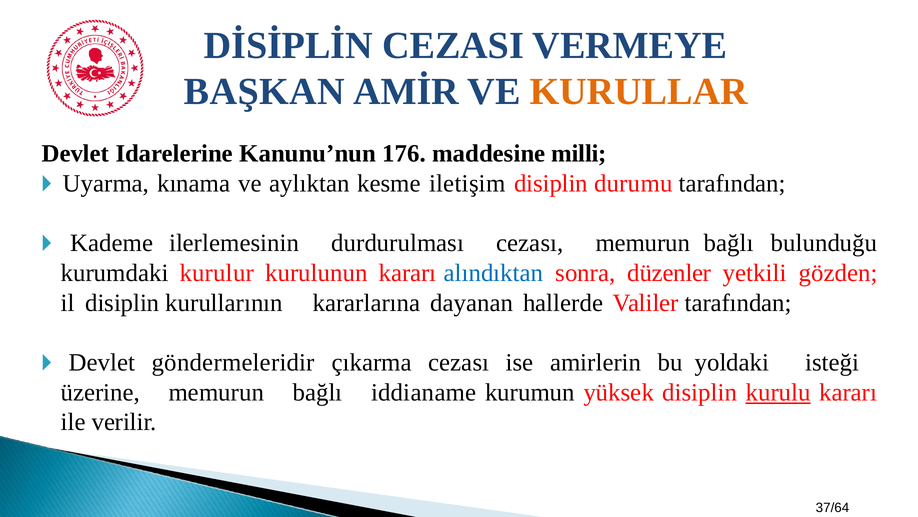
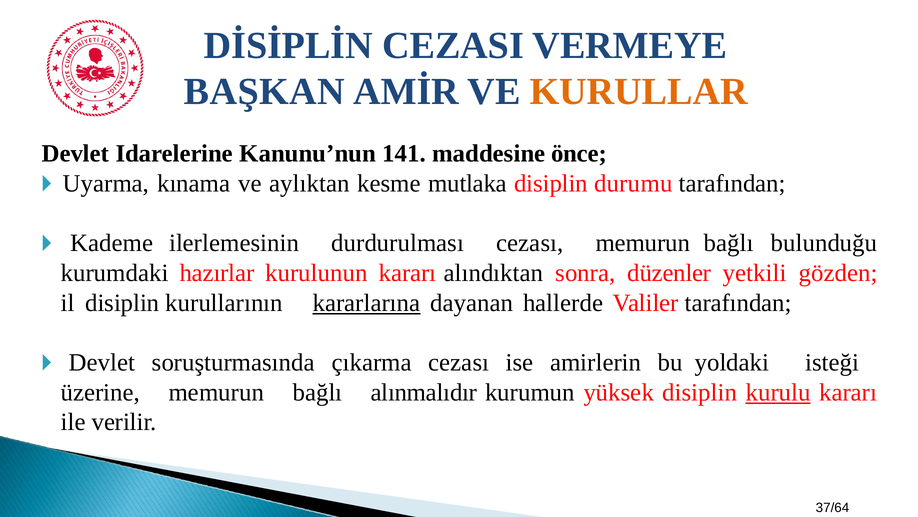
176: 176 -> 141
milli: milli -> önce
iletişim: iletişim -> mutlaka
kurulur: kurulur -> hazırlar
alındıktan colour: blue -> black
kararlarına underline: none -> present
göndermeleridir: göndermeleridir -> soruşturmasında
iddianame: iddianame -> alınmalıdır
